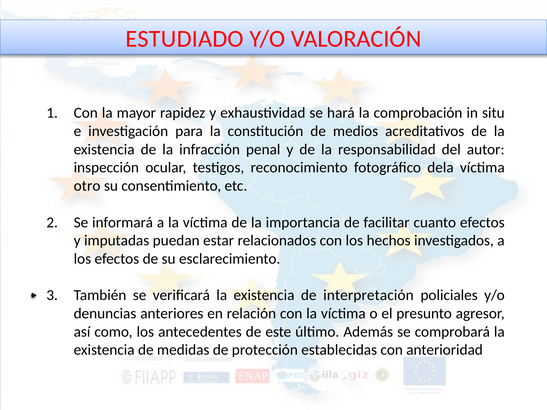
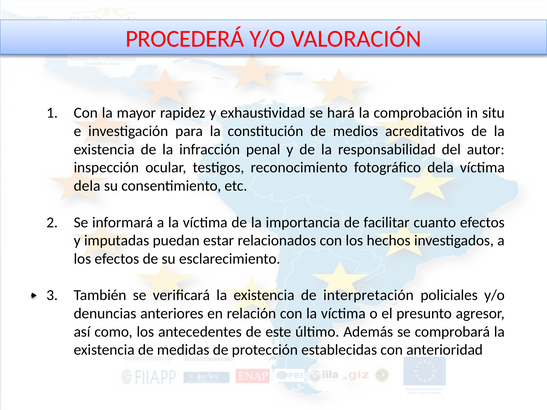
ESTUDIADO: ESTUDIADO -> PROCEDERÁ
otro at (87, 186): otro -> dela
